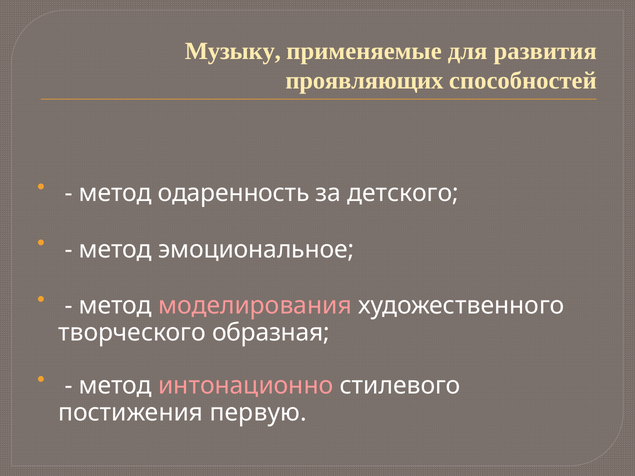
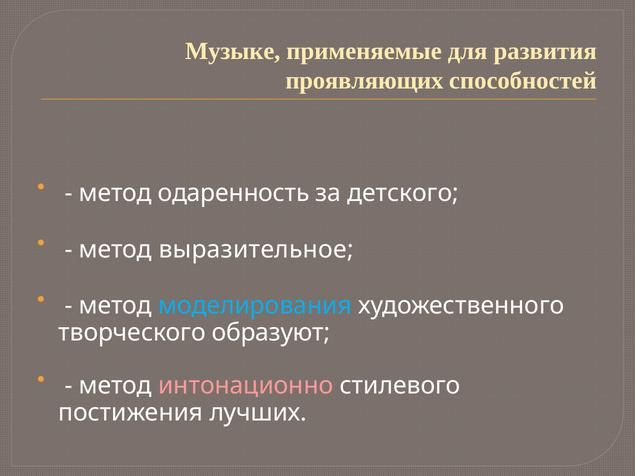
Музыку: Музыку -> Музыке
эмоциональное: эмоциональное -> выразительное
моделирования colour: pink -> light blue
образная: образная -> образуют
первую: первую -> лучших
